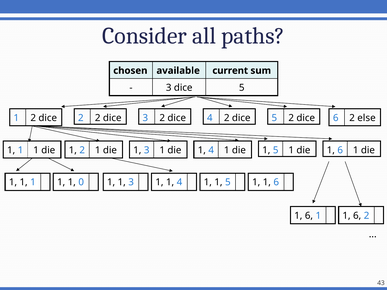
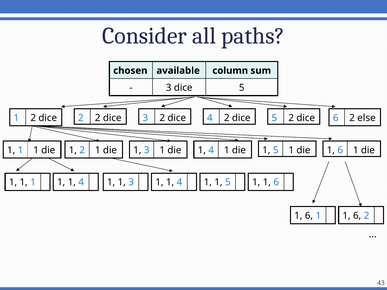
current: current -> column
0 at (81, 182): 0 -> 4
